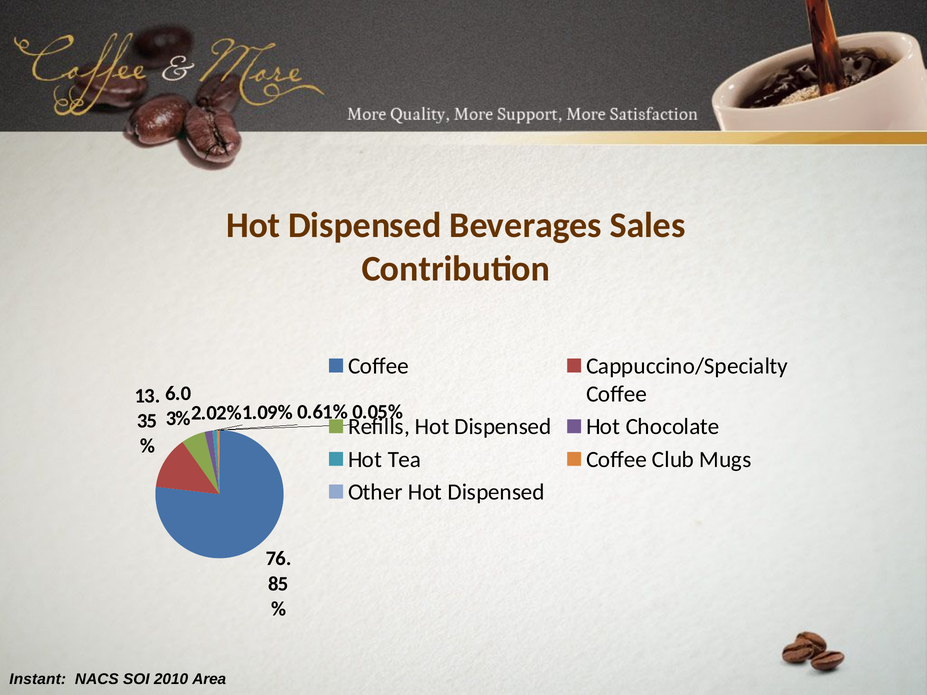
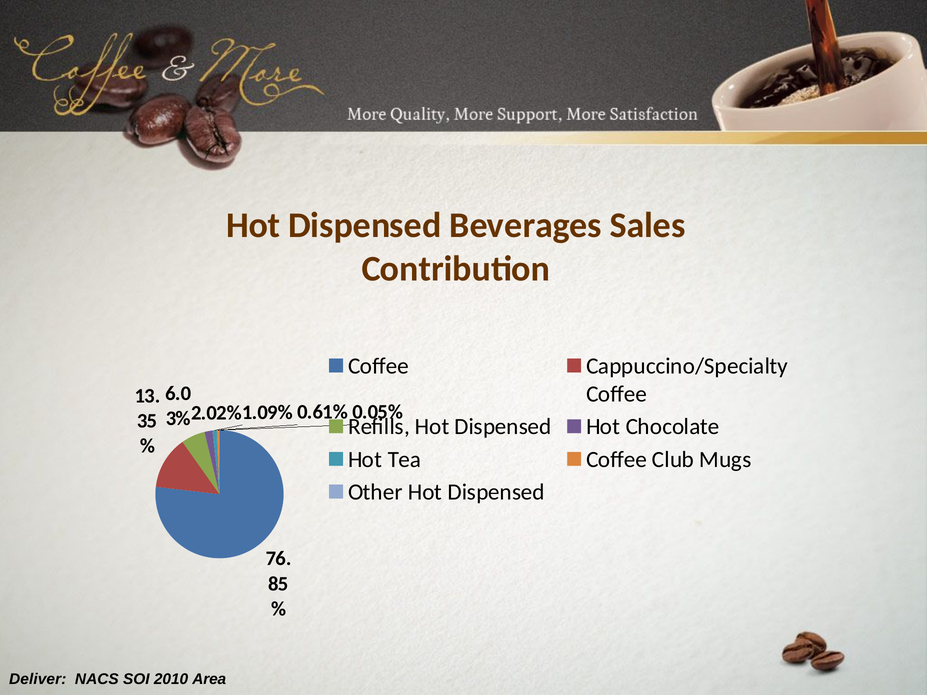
Instant: Instant -> Deliver
